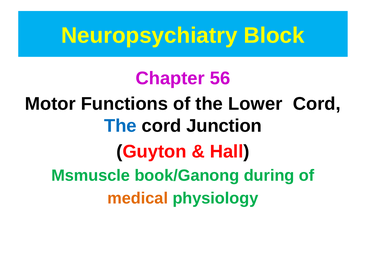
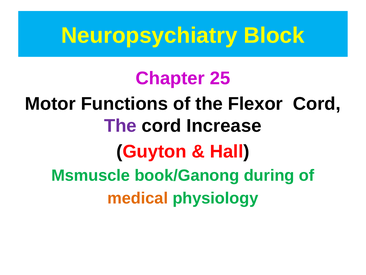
56: 56 -> 25
Lower: Lower -> Flexor
The at (120, 126) colour: blue -> purple
Junction: Junction -> Increase
